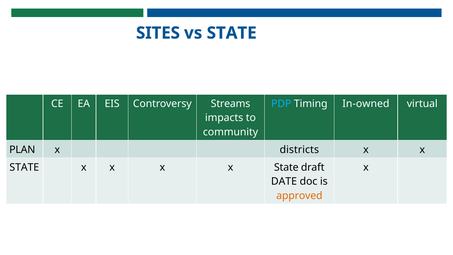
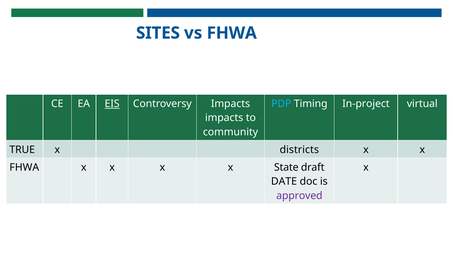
vs STATE: STATE -> FHWA
EIS underline: none -> present
Controversy Streams: Streams -> Impacts
In-owned: In-owned -> In-project
PLAN: PLAN -> TRUE
STATE at (24, 167): STATE -> FHWA
approved colour: orange -> purple
